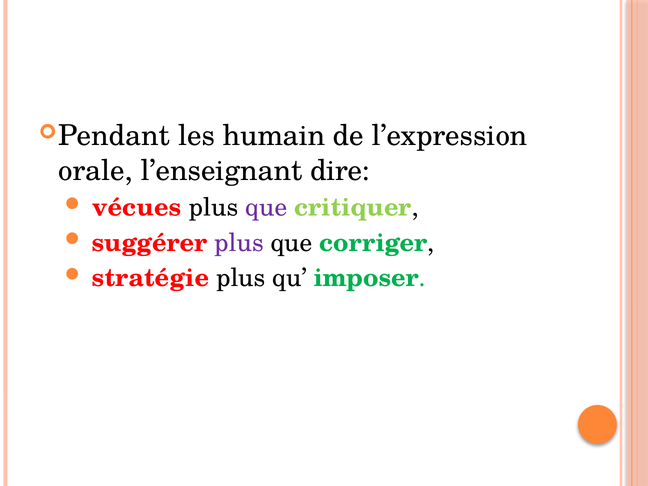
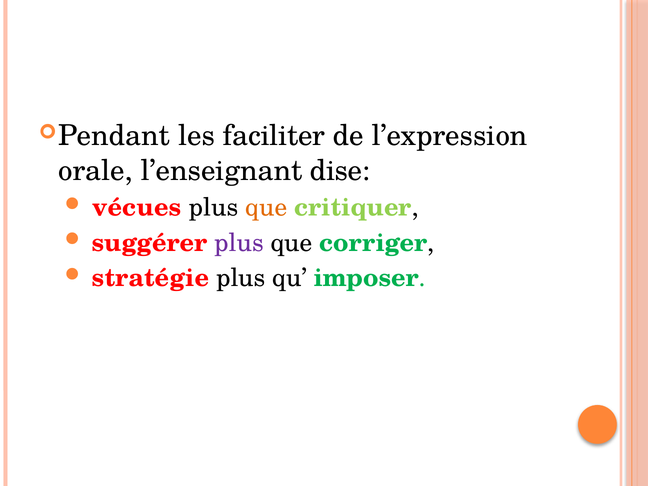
humain: humain -> faciliter
dire: dire -> dise
que at (266, 208) colour: purple -> orange
